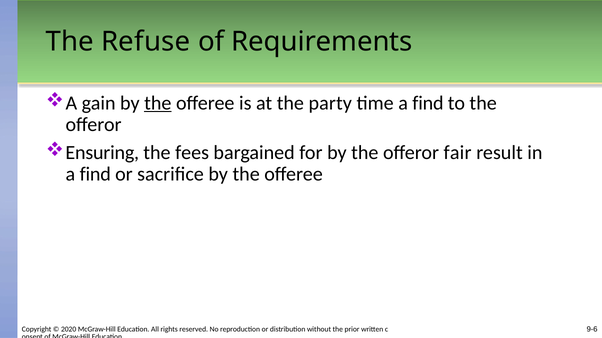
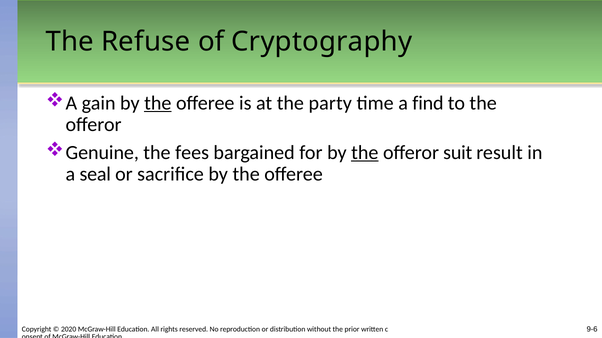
Requirements: Requirements -> Cryptography
Ensuring: Ensuring -> Genuine
the at (365, 153) underline: none -> present
fair: fair -> suit
find at (95, 174): find -> seal
